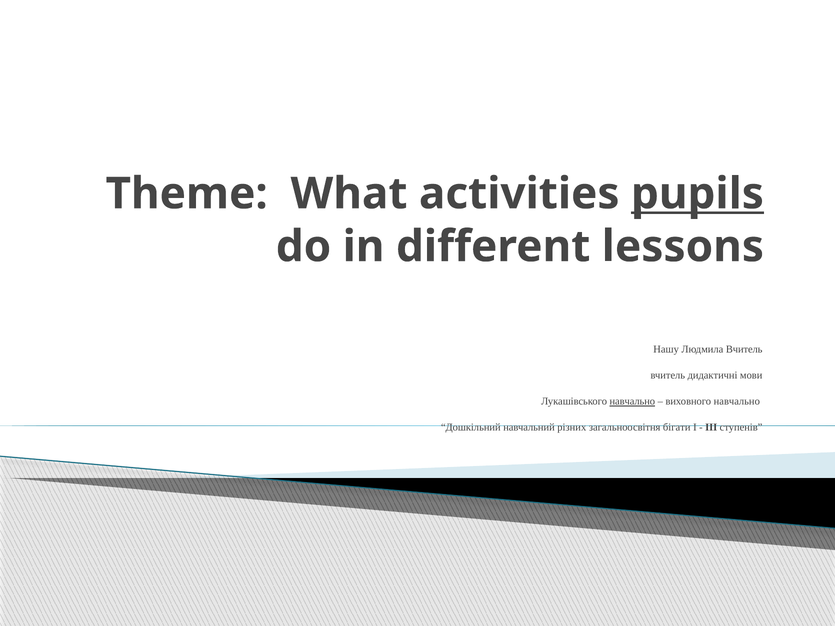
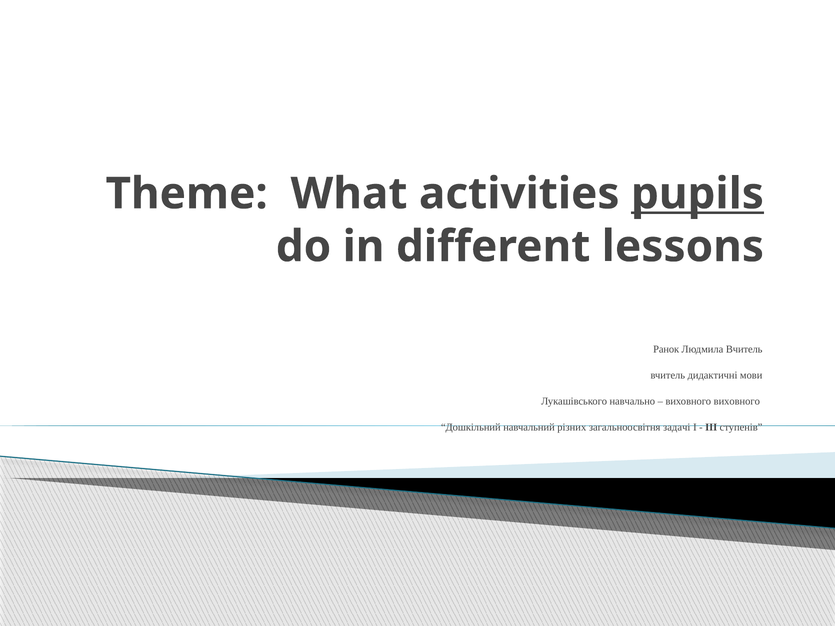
Нашу: Нашу -> Ранок
навчально at (632, 402) underline: present -> none
виховного навчально: навчально -> виховного
бігати: бігати -> задачі
